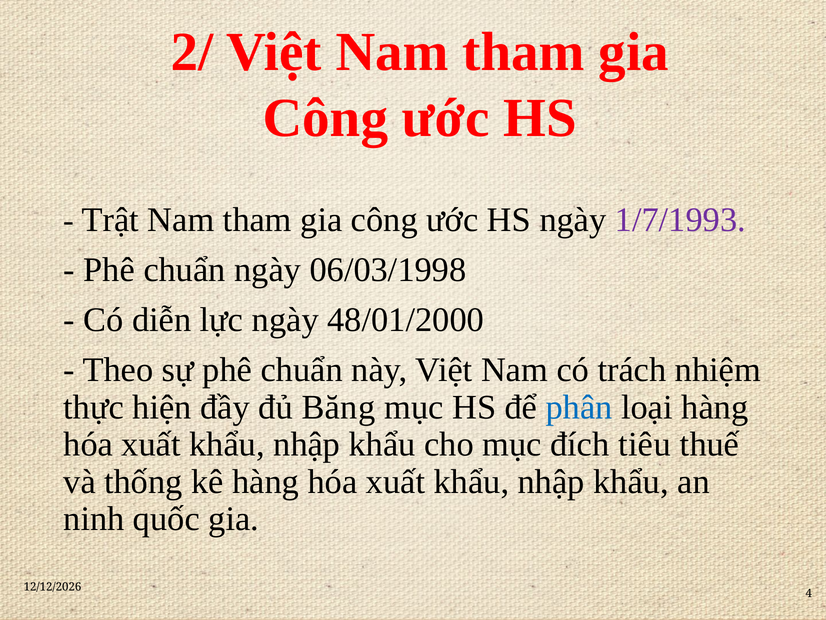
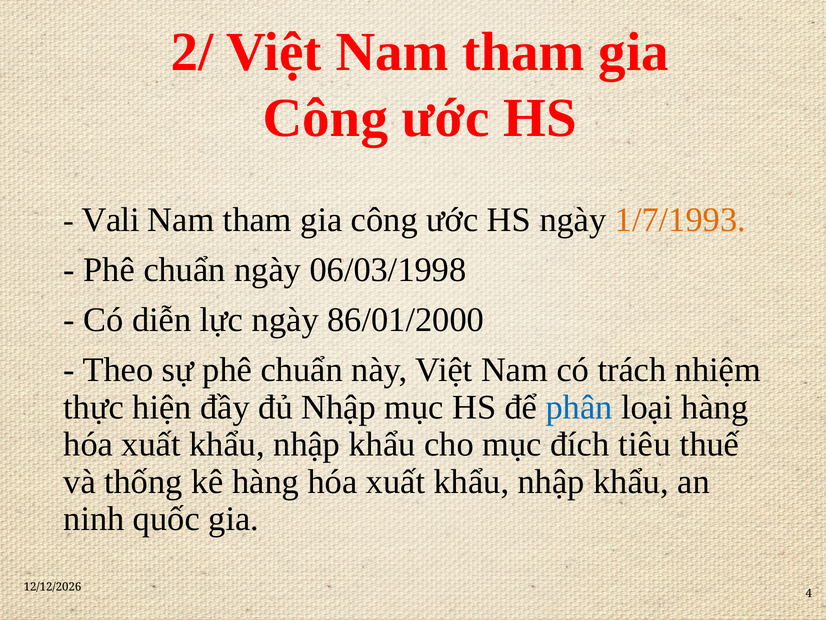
Trật: Trật -> Vali
1/7/1993 colour: purple -> orange
48/01/2000: 48/01/2000 -> 86/01/2000
đủ Băng: Băng -> Nhập
